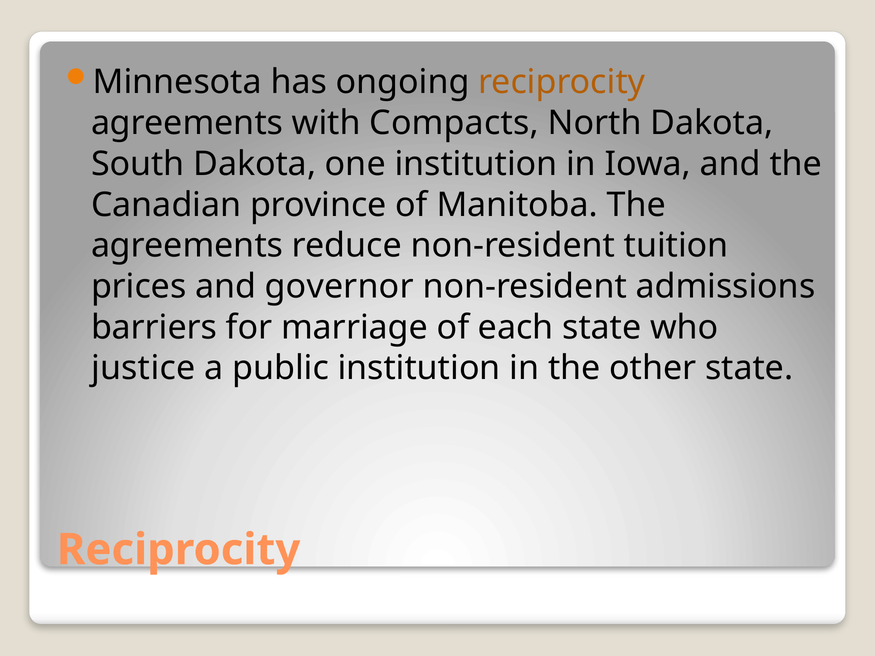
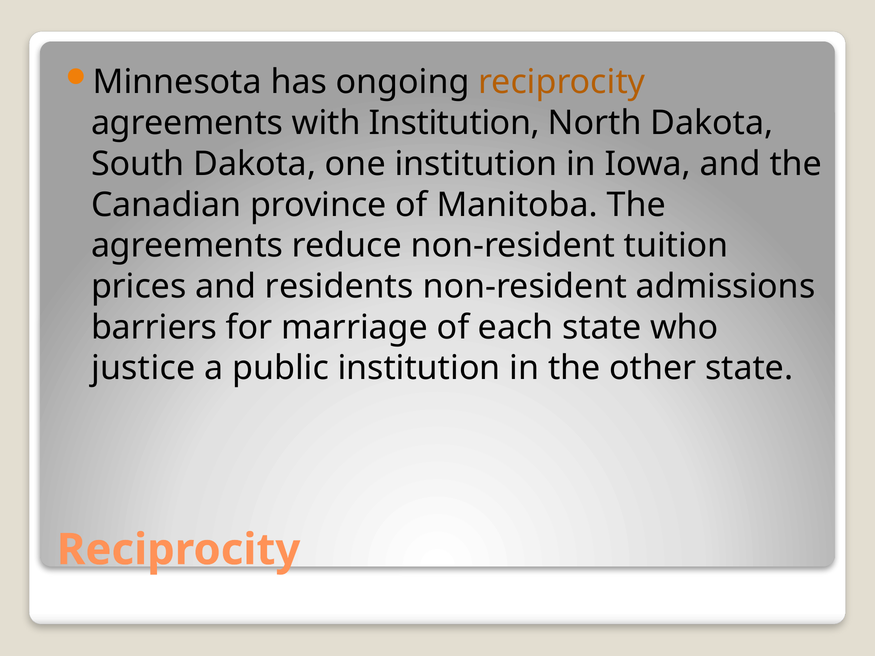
with Compacts: Compacts -> Institution
governor: governor -> residents
